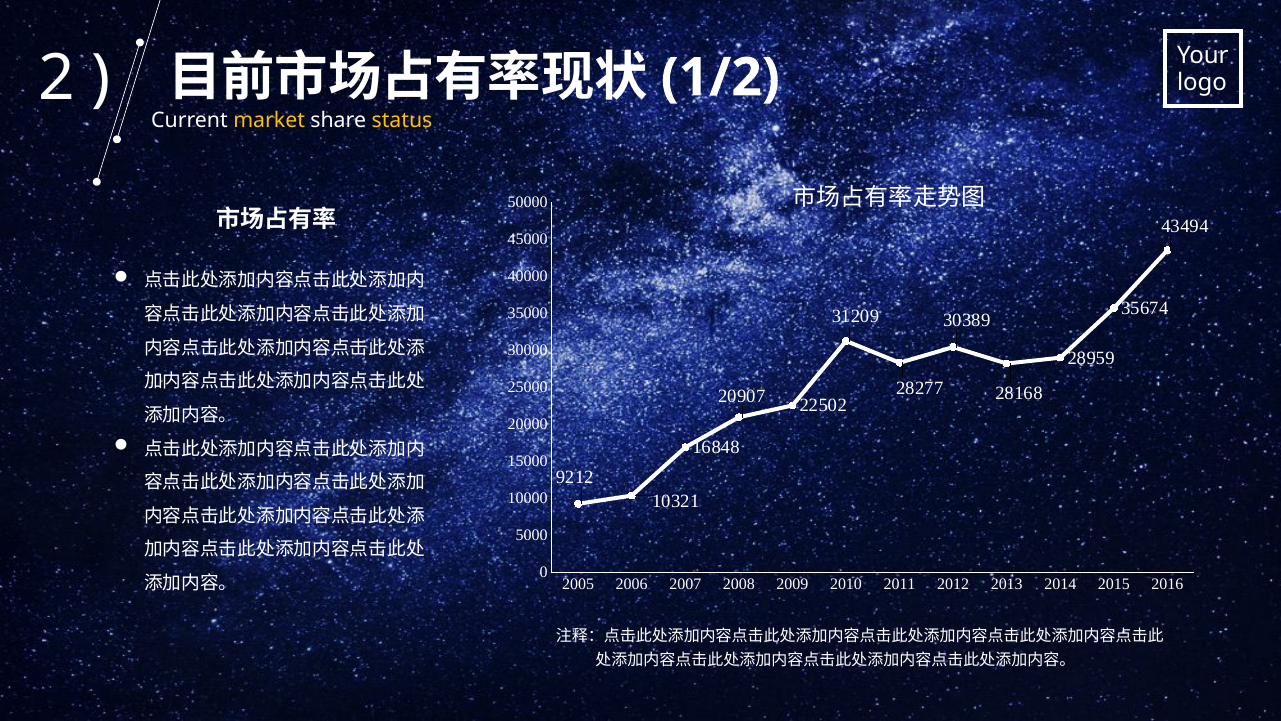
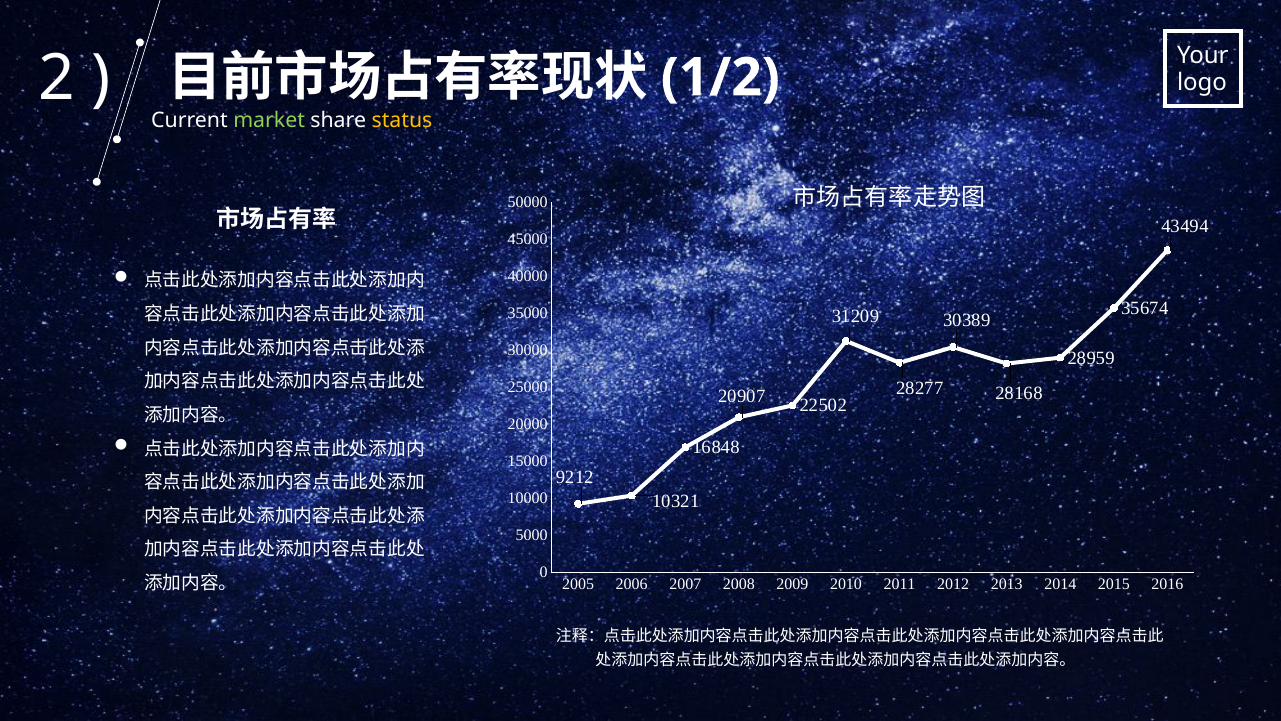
market colour: yellow -> light green
